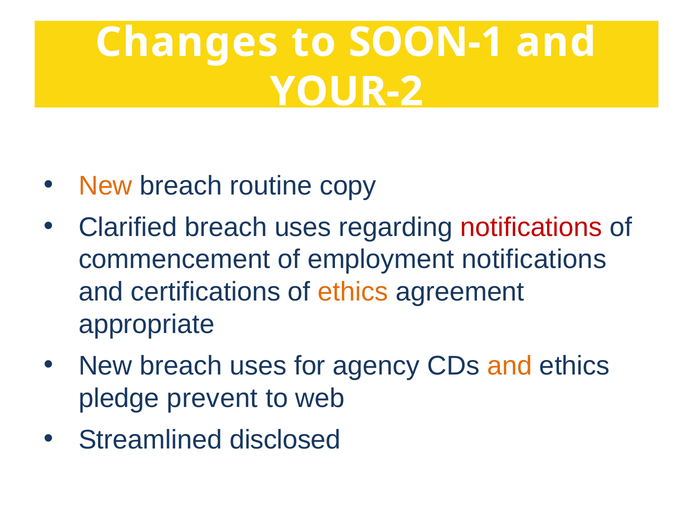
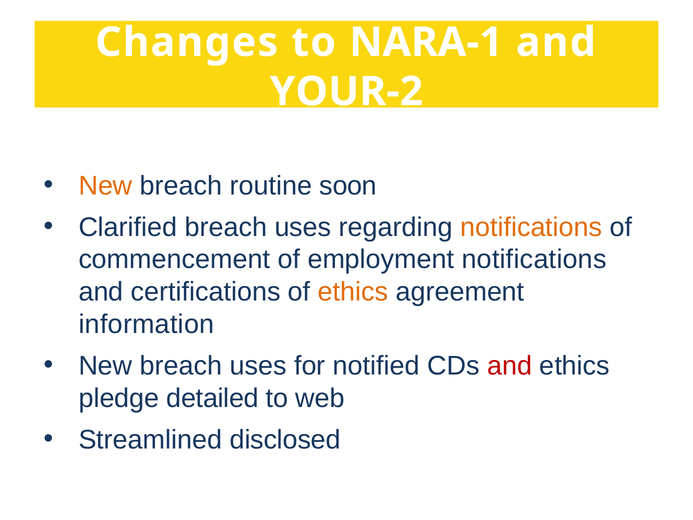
SOON-1: SOON-1 -> NARA-1
copy: copy -> soon
notifications at (531, 227) colour: red -> orange
appropriate: appropriate -> information
agency: agency -> notified
and at (510, 366) colour: orange -> red
prevent: prevent -> detailed
